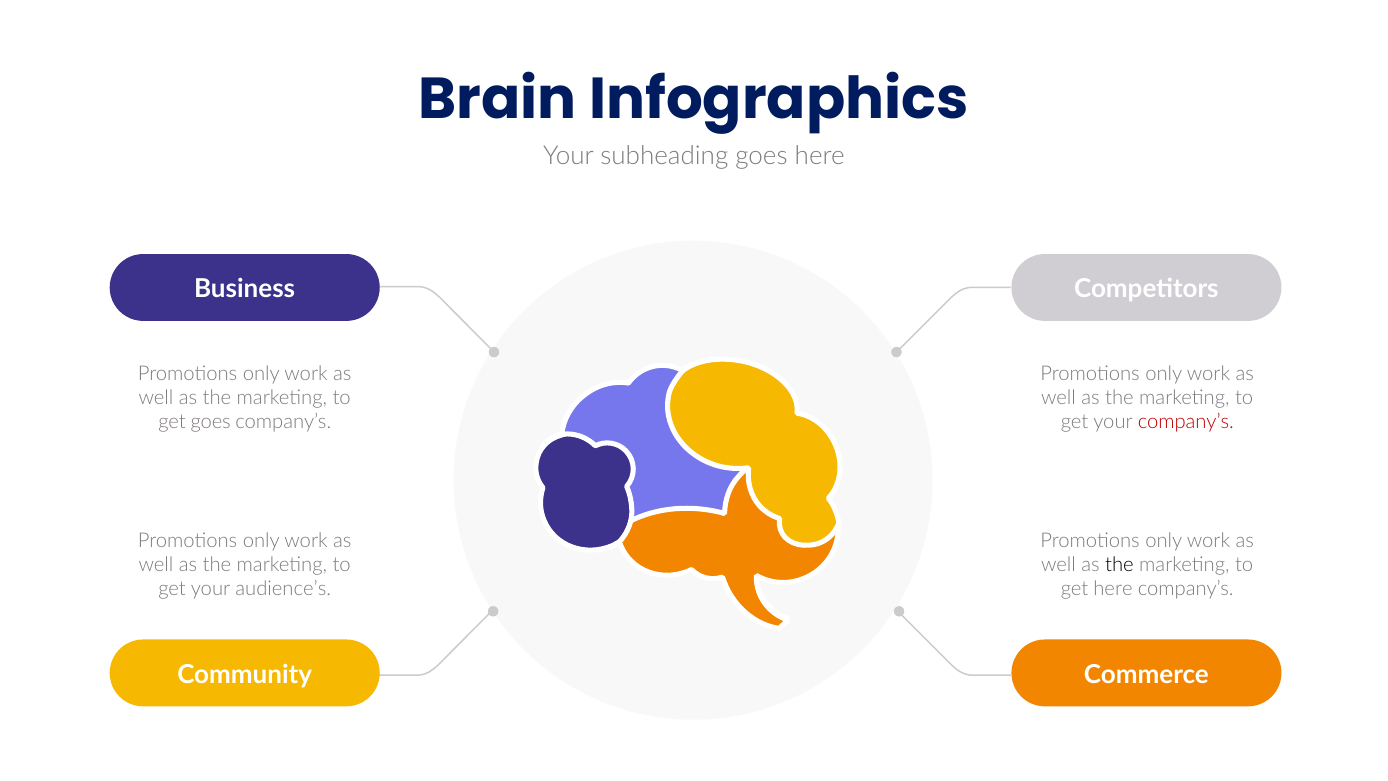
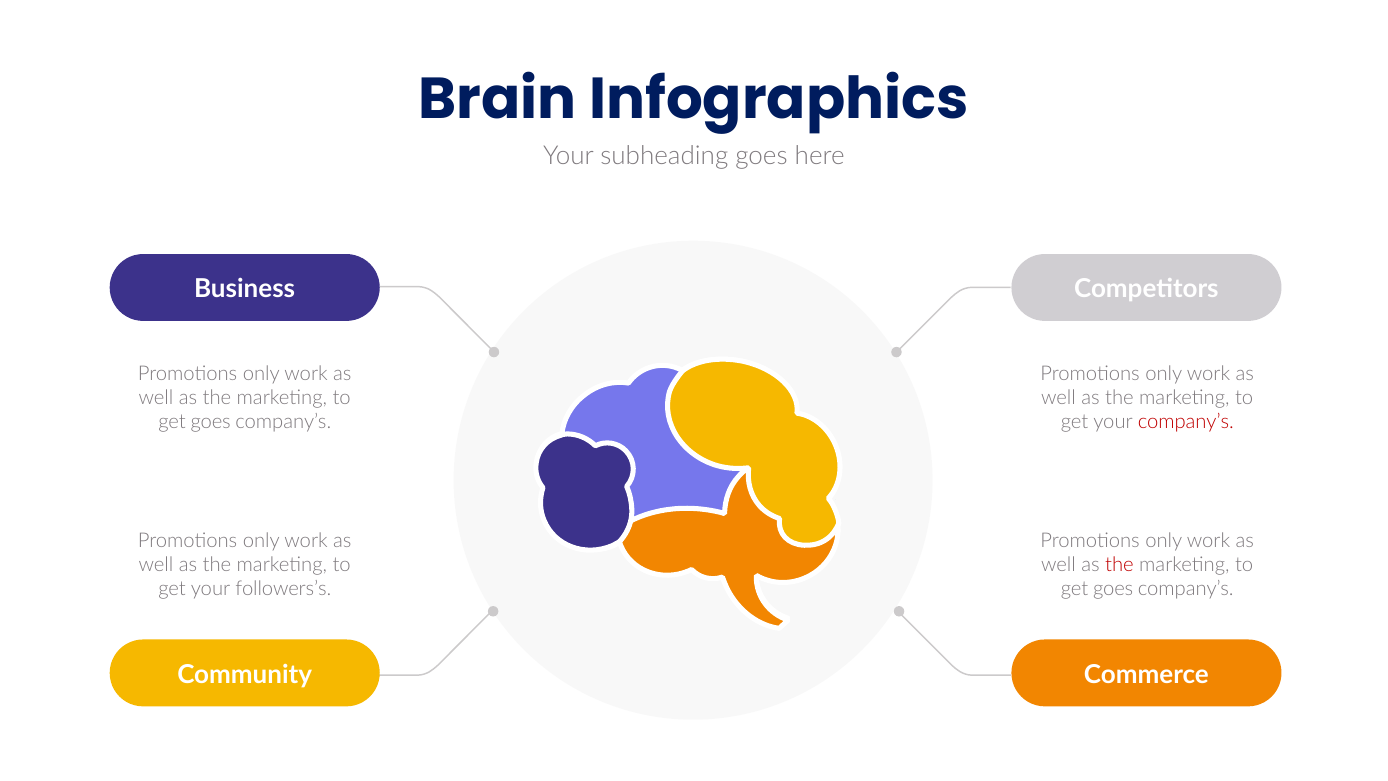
the at (1119, 565) colour: black -> red
audience’s: audience’s -> followers’s
here at (1113, 589): here -> goes
